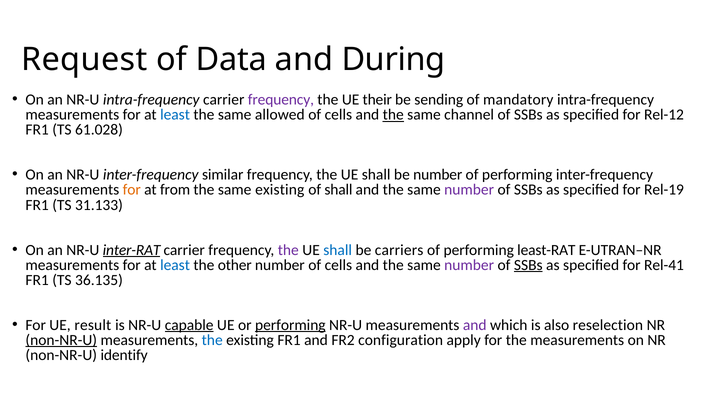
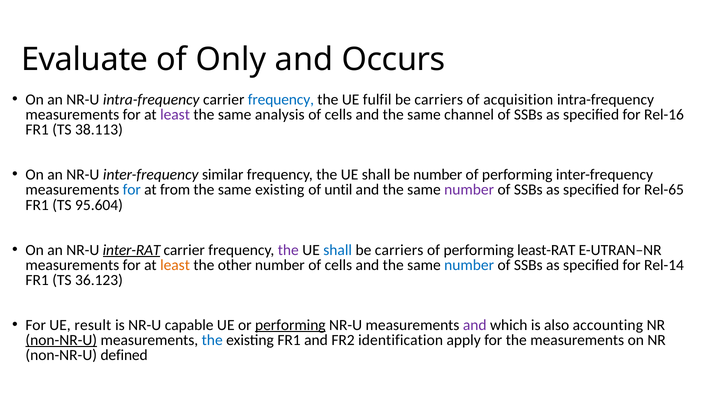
Request: Request -> Evaluate
Data: Data -> Only
During: During -> Occurs
frequency at (281, 100) colour: purple -> blue
their: their -> fulfil
sending at (439, 100): sending -> carriers
mandatory: mandatory -> acquisition
least at (175, 115) colour: blue -> purple
allowed: allowed -> analysis
the at (393, 115) underline: present -> none
Rel-12: Rel-12 -> Rel-16
61.028: 61.028 -> 38.113
for at (132, 190) colour: orange -> blue
of shall: shall -> until
Rel-19: Rel-19 -> Rel-65
31.133: 31.133 -> 95.604
least at (175, 265) colour: blue -> orange
number at (469, 265) colour: purple -> blue
SSBs at (528, 265) underline: present -> none
Rel-41: Rel-41 -> Rel-14
36.135: 36.135 -> 36.123
capable underline: present -> none
reselection: reselection -> accounting
configuration: configuration -> identification
identify: identify -> defined
